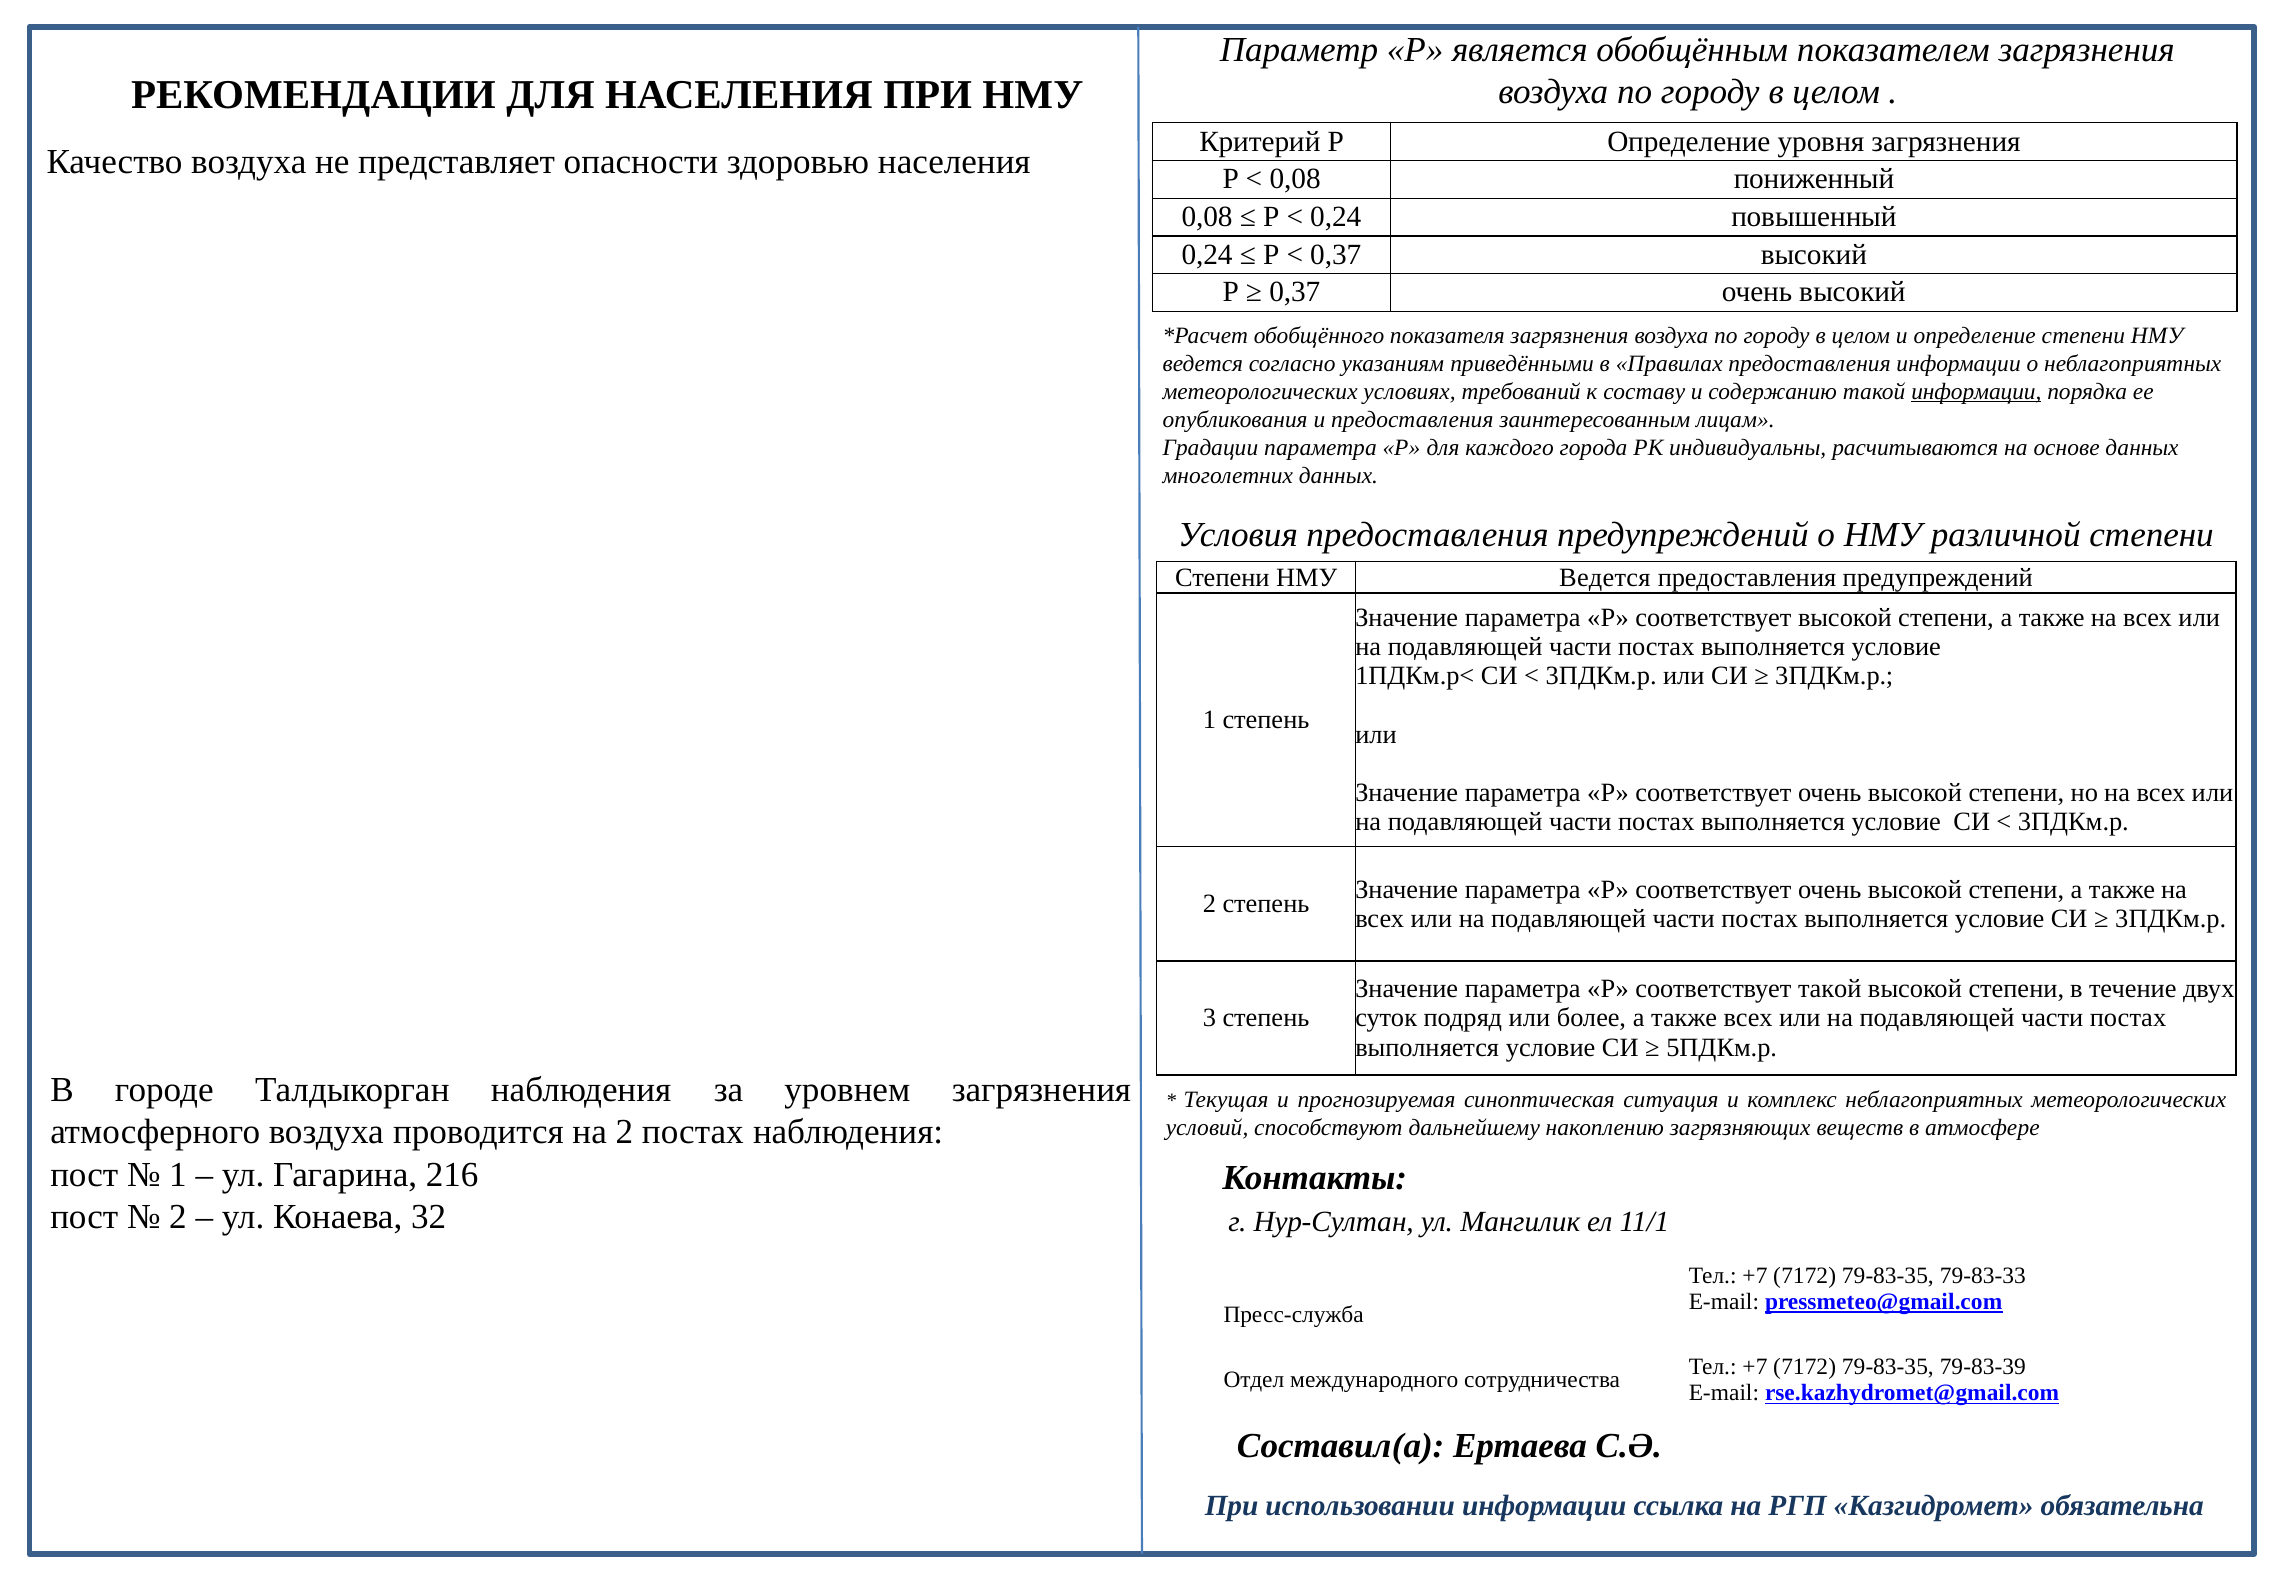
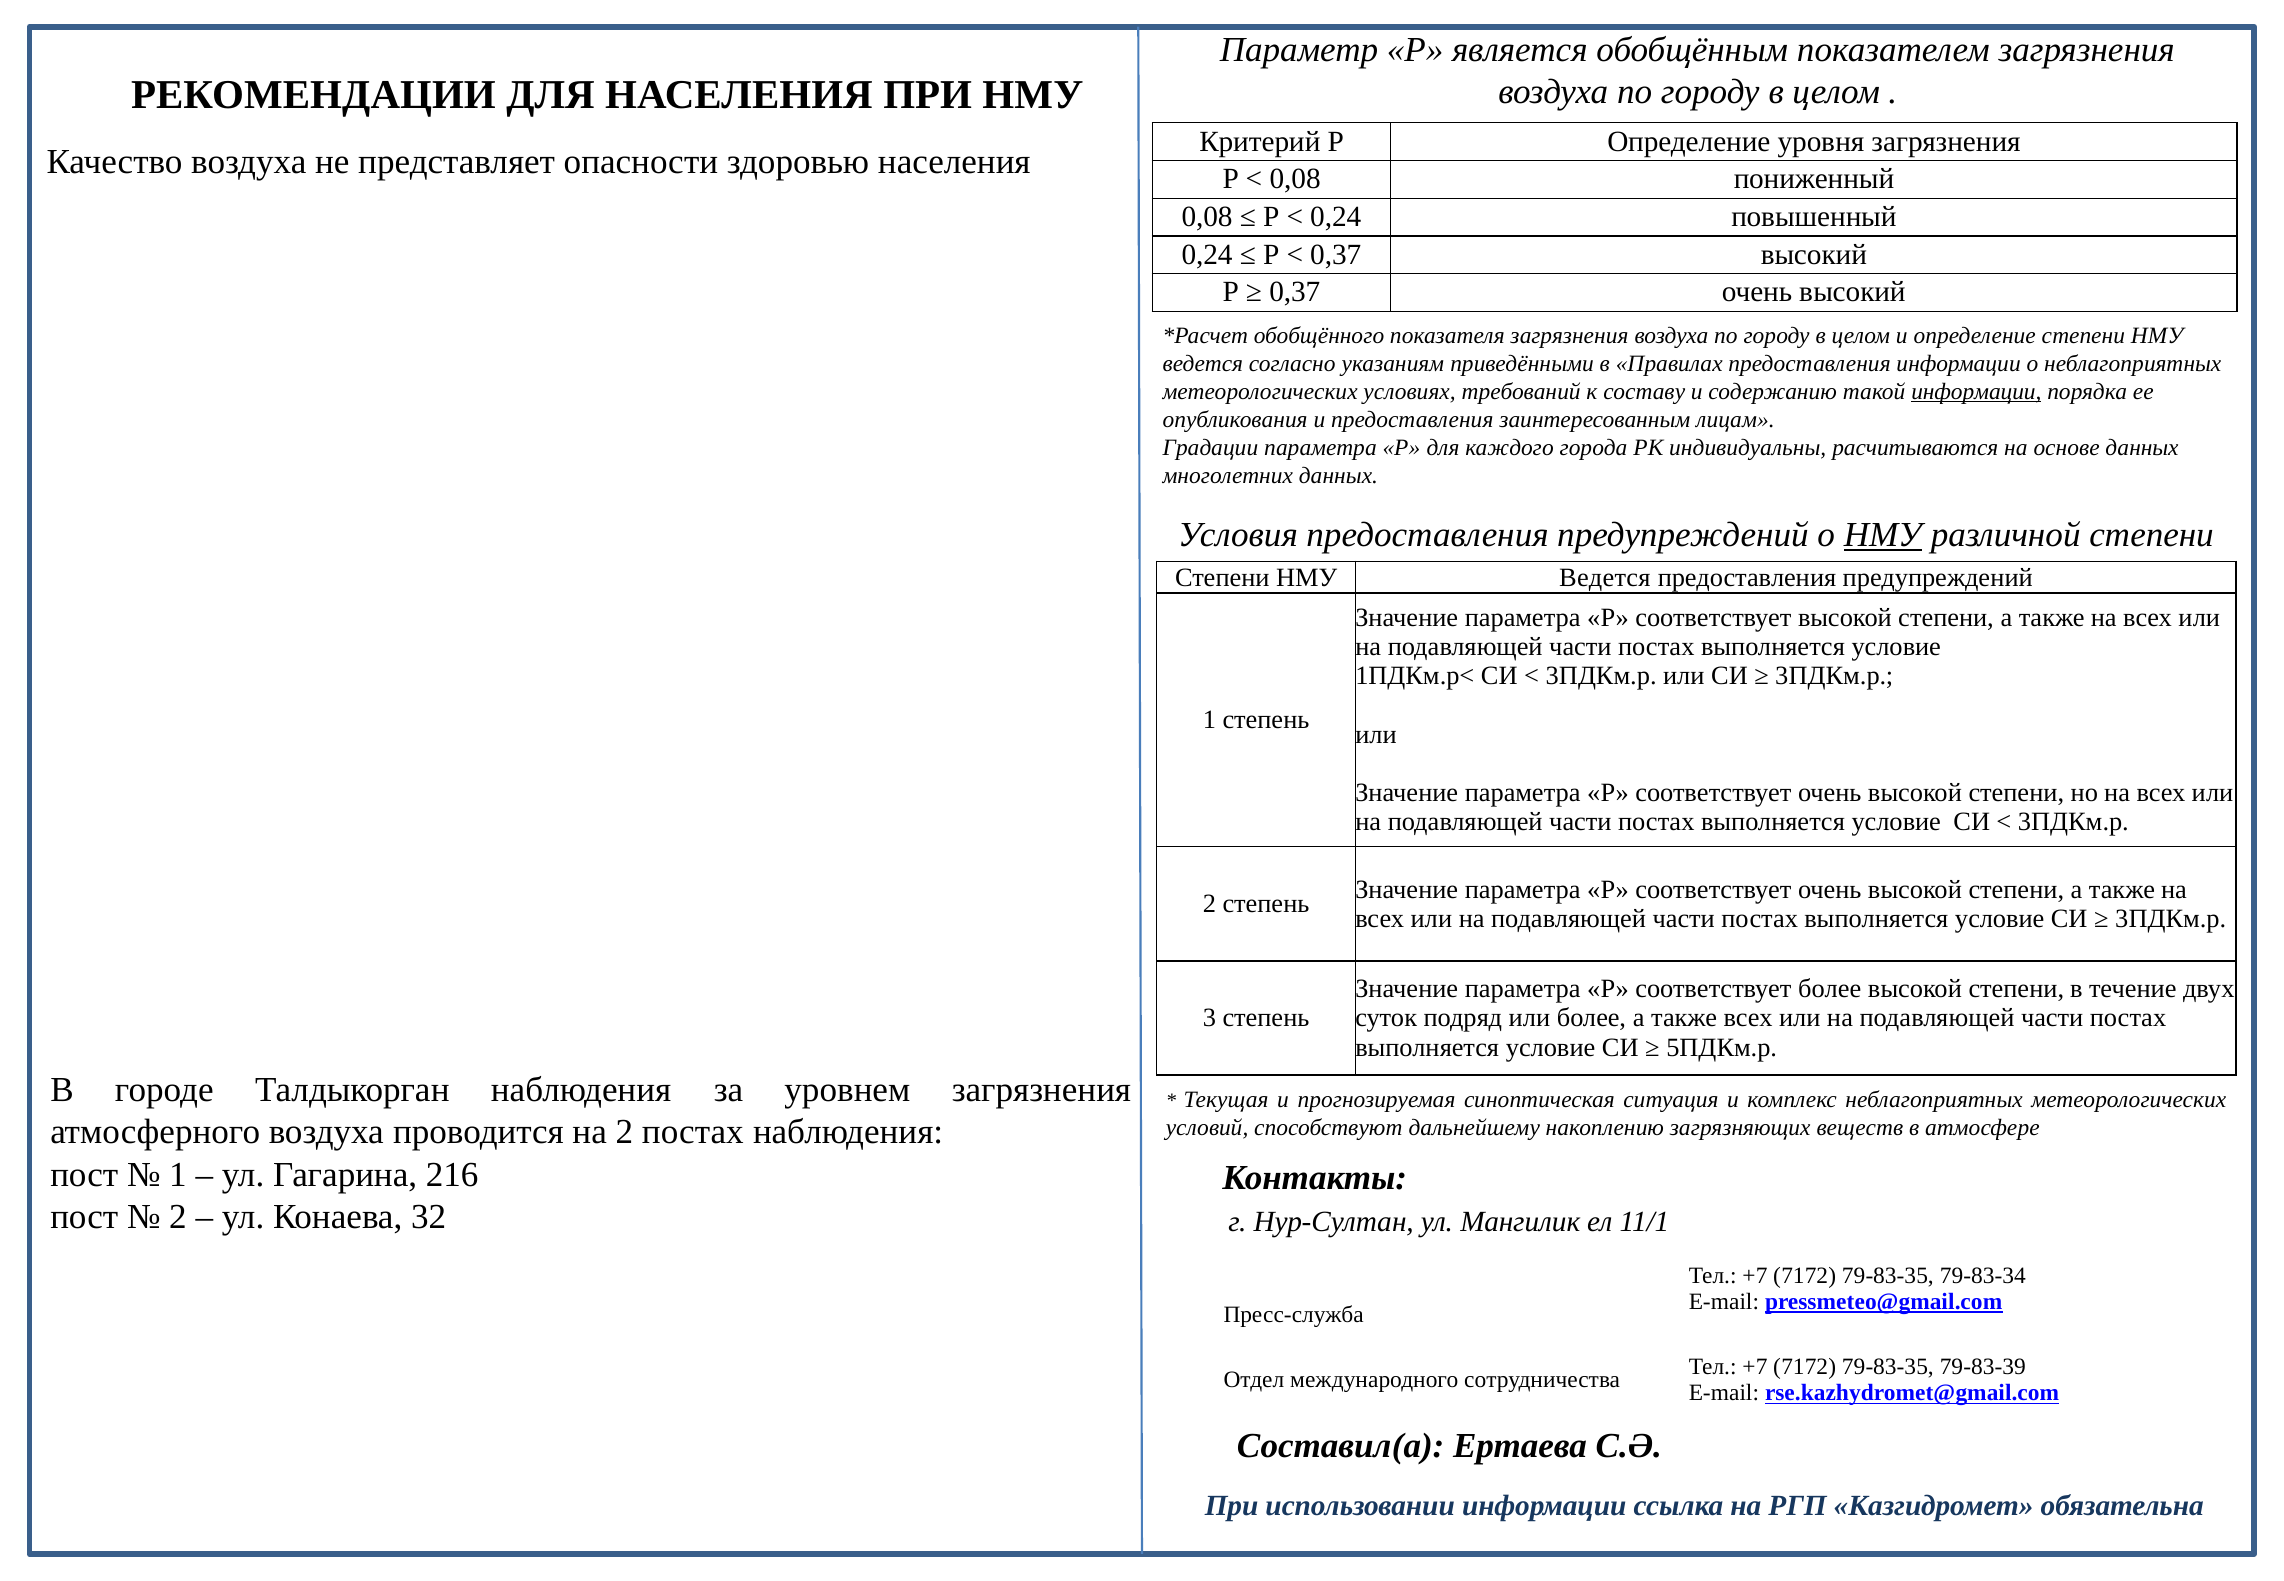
НМУ at (1883, 535) underline: none -> present
соответствует такой: такой -> более
79-83-33: 79-83-33 -> 79-83-34
